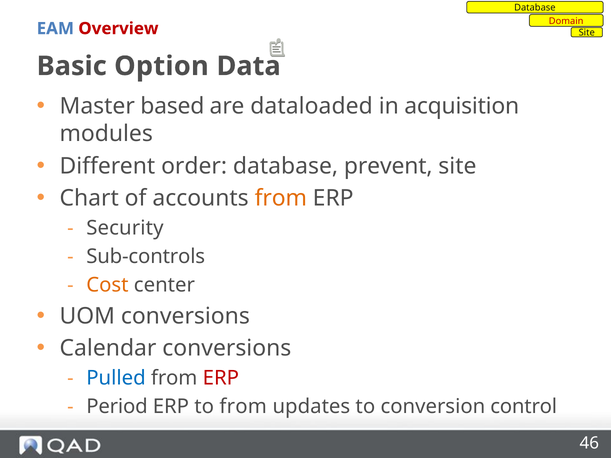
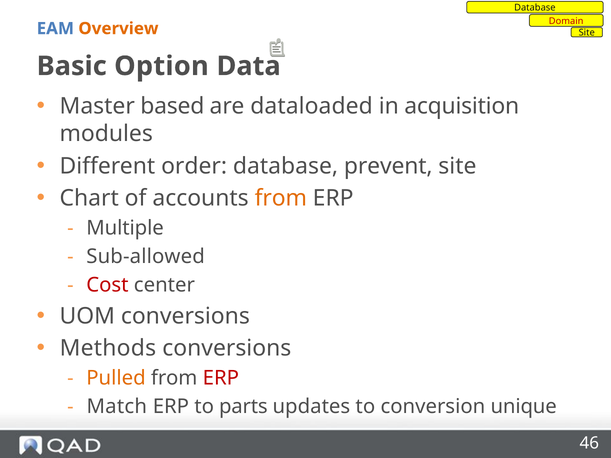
Overview colour: red -> orange
Security: Security -> Multiple
Sub-controls: Sub-controls -> Sub-allowed
Cost colour: orange -> red
Calendar: Calendar -> Methods
Pulled colour: blue -> orange
Period: Period -> Match
to from: from -> parts
control: control -> unique
